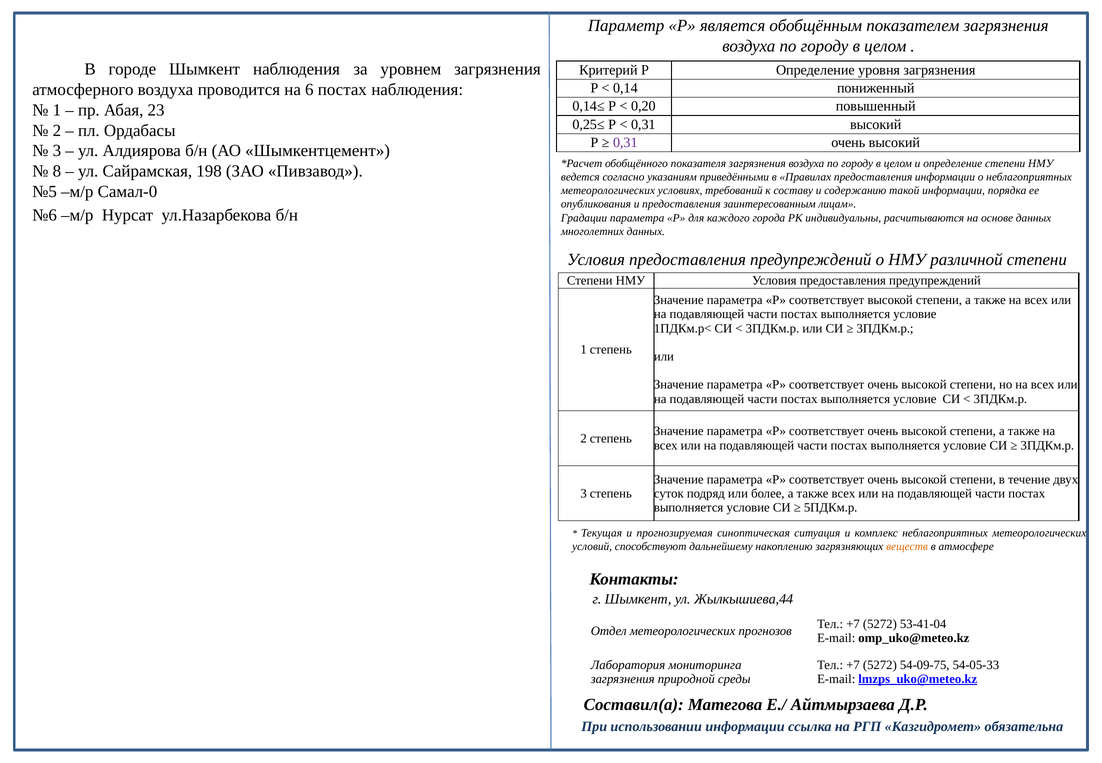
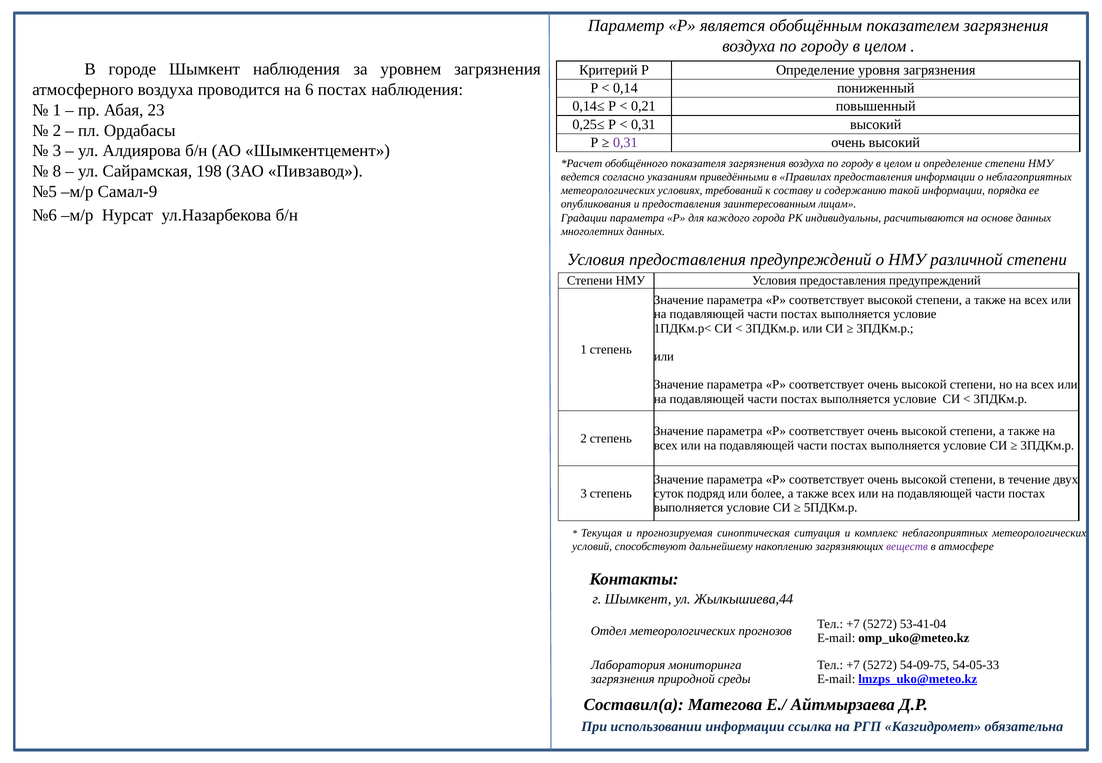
0,20: 0,20 -> 0,21
Самал-0: Самал-0 -> Самал-9
веществ colour: orange -> purple
